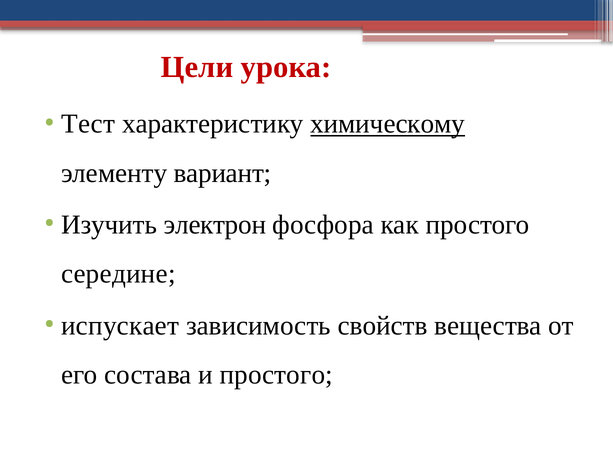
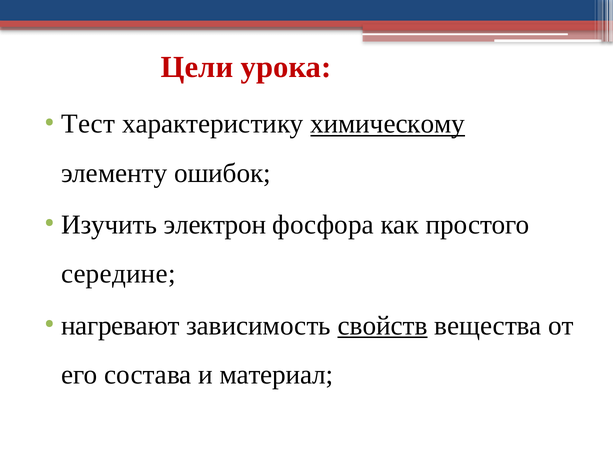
вариант: вариант -> ошибок
испускает: испускает -> нагревают
свойств underline: none -> present
и простого: простого -> материал
